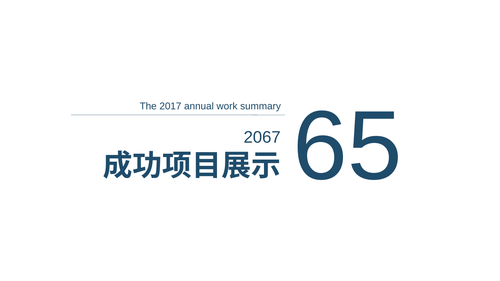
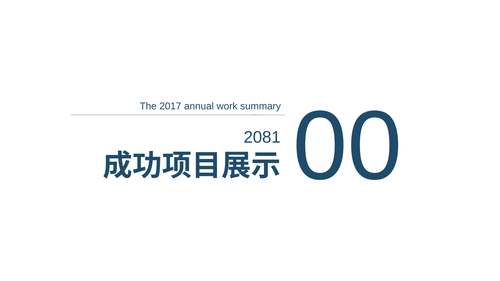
65: 65 -> 00
2067: 2067 -> 2081
